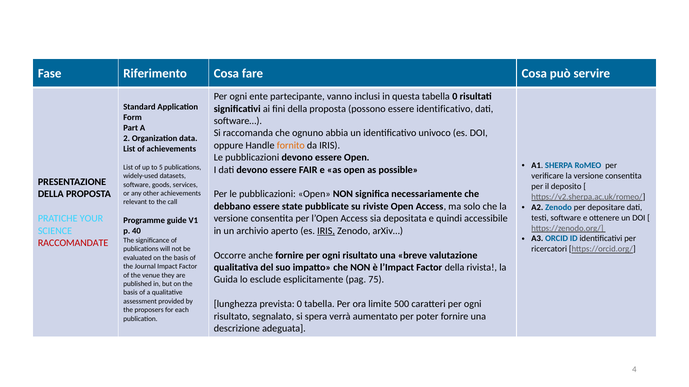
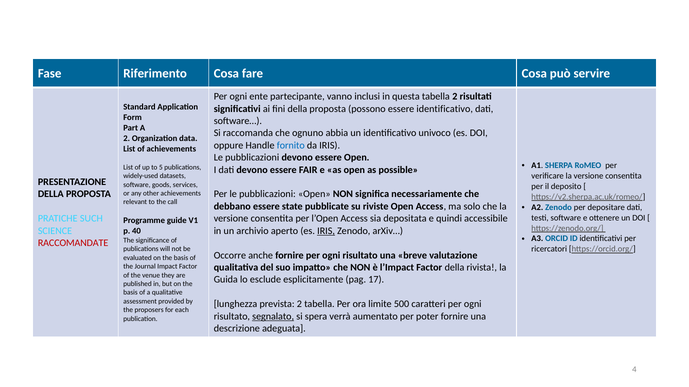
tabella 0: 0 -> 2
fornito colour: orange -> blue
YOUR: YOUR -> SUCH
75: 75 -> 17
prevista 0: 0 -> 2
segnalato underline: none -> present
